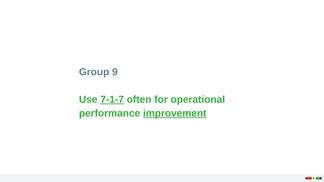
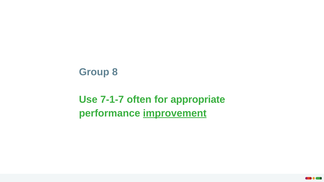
9: 9 -> 8
7-1-7 underline: present -> none
operational: operational -> appropriate
